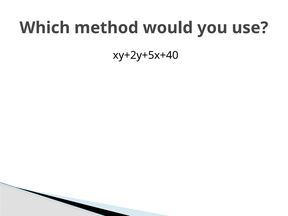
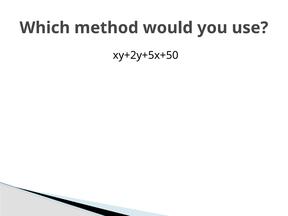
xy+2y+5x+40: xy+2y+5x+40 -> xy+2y+5x+50
